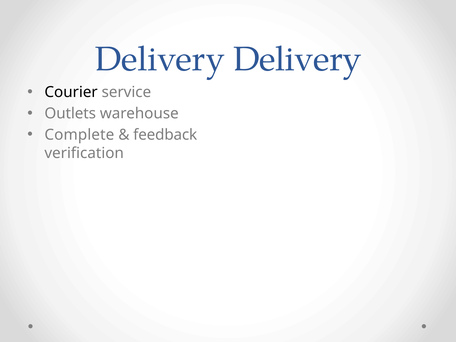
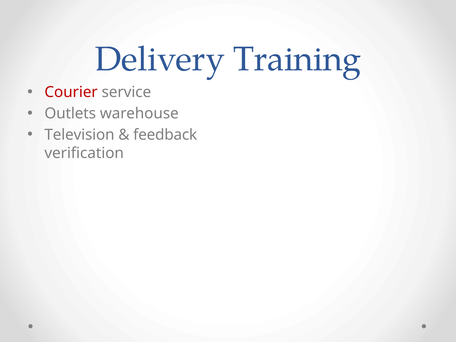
Delivery Delivery: Delivery -> Training
Courier colour: black -> red
Complete: Complete -> Television
